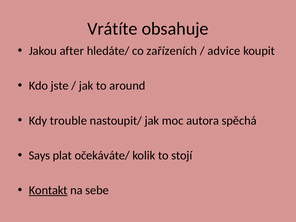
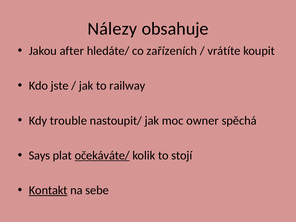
Vrátíte: Vrátíte -> Nálezy
advice: advice -> vrátíte
around: around -> railway
autora: autora -> owner
očekáváte/ underline: none -> present
